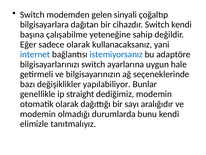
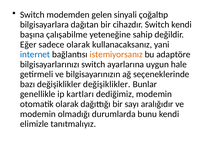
istemiyorsanız colour: blue -> orange
değişiklikler yapılabiliyor: yapılabiliyor -> değişiklikler
straight: straight -> kartları
